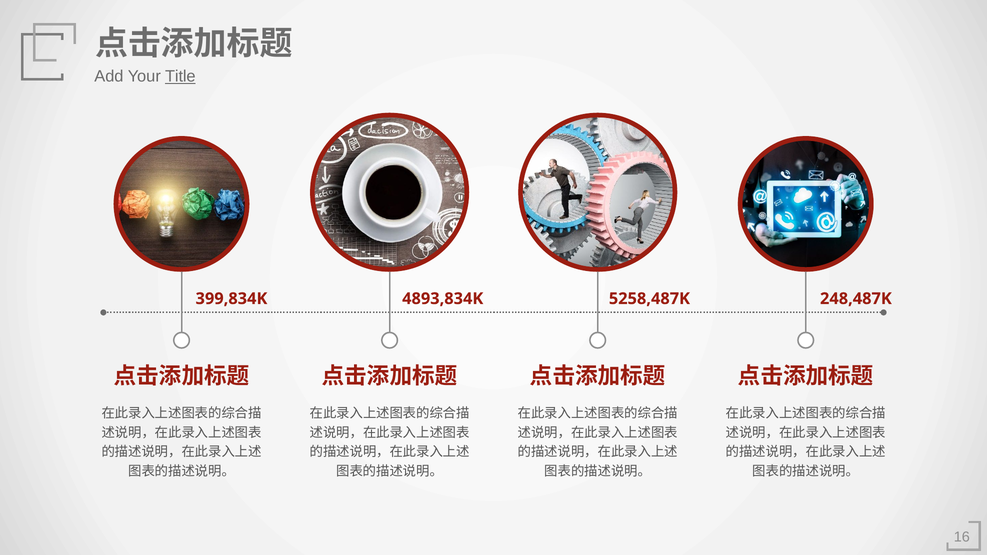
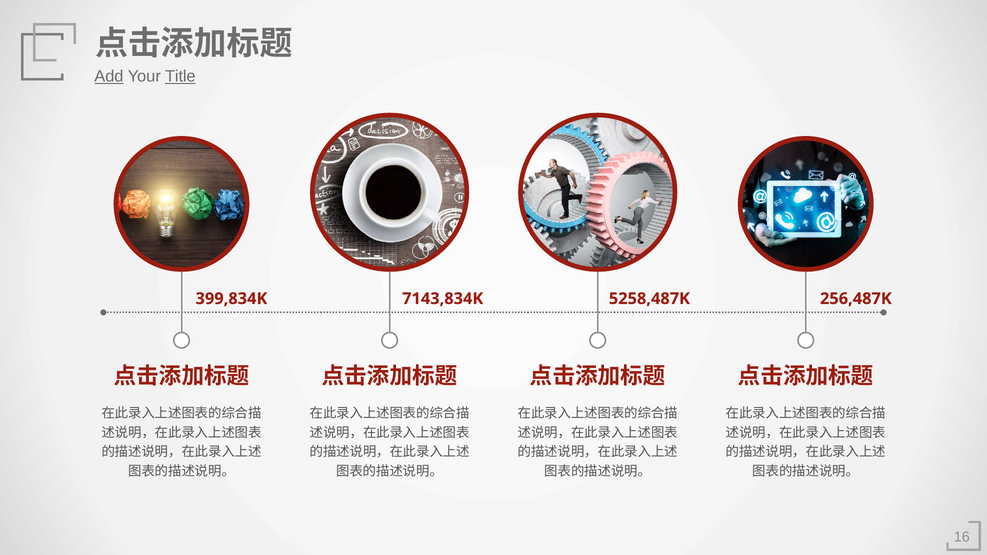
Add underline: none -> present
4893,834K: 4893,834K -> 7143,834K
248,487K: 248,487K -> 256,487K
